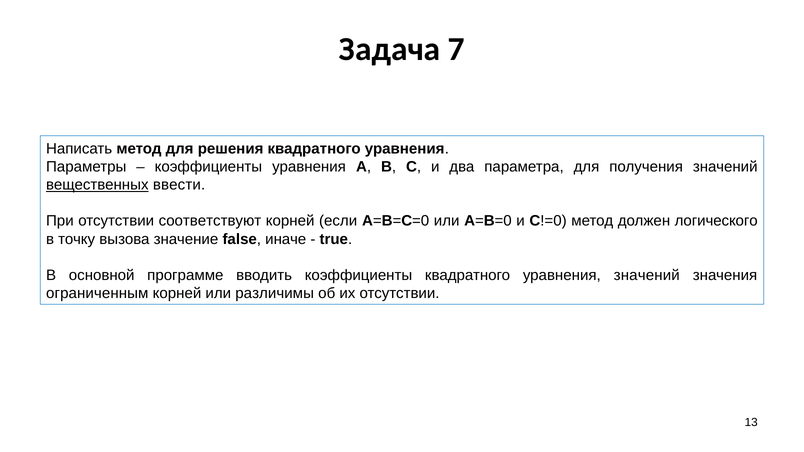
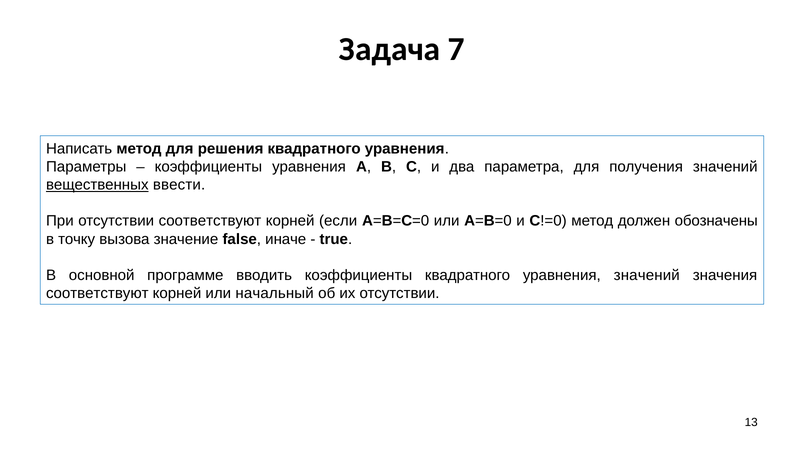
логического: логического -> обозначены
ограниченным at (97, 293): ограниченным -> соответствуют
различимы: различимы -> начальный
